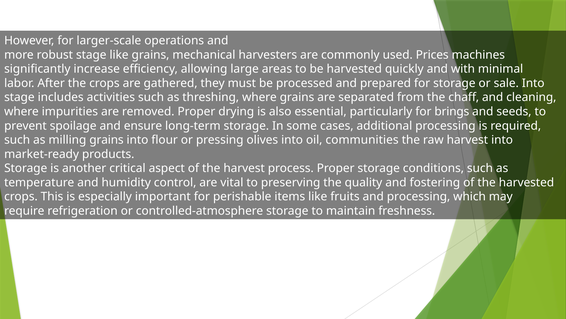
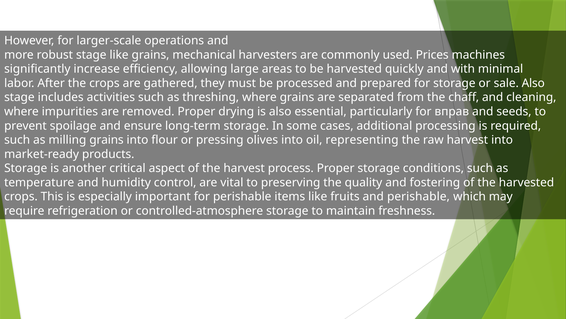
sale Into: Into -> Also
brings: brings -> вправ
communities: communities -> representing
and processing: processing -> perishable
